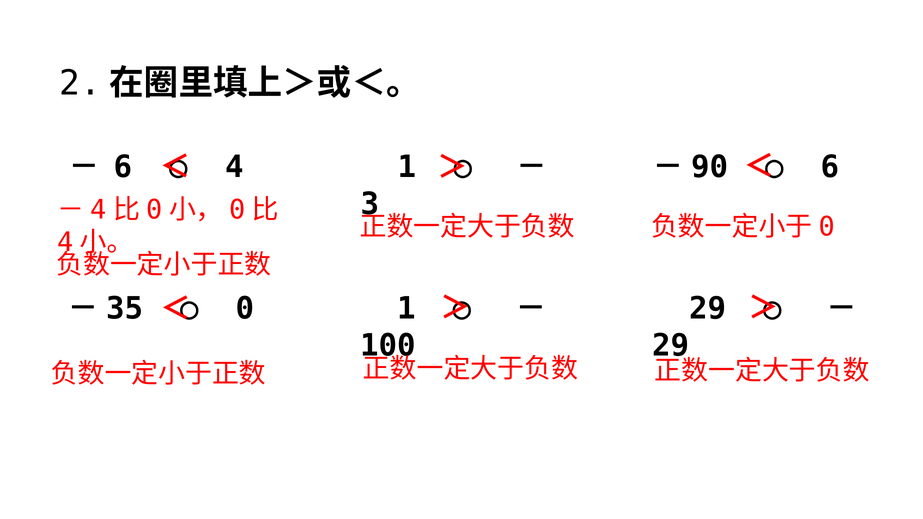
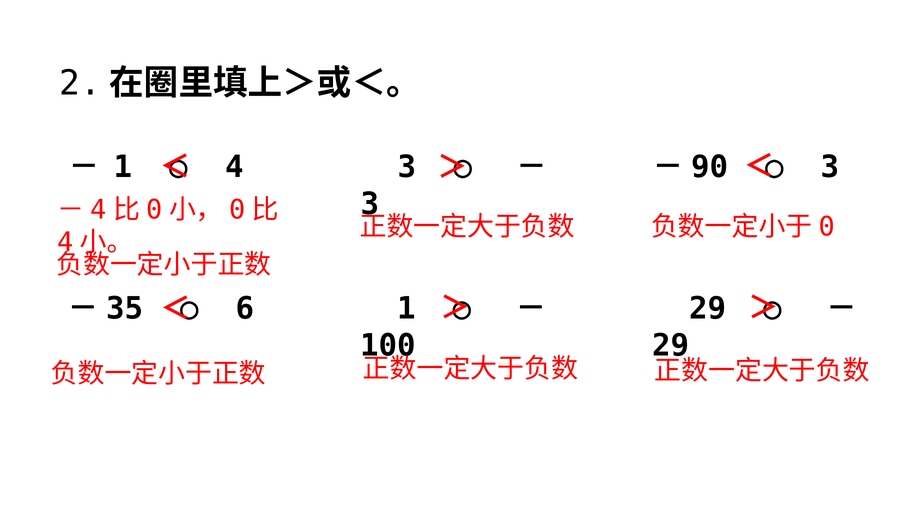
6 at (830, 167): 6 -> 3
6 at (123, 167): 6 -> 1
4 1: 1 -> 3
0: 0 -> 6
